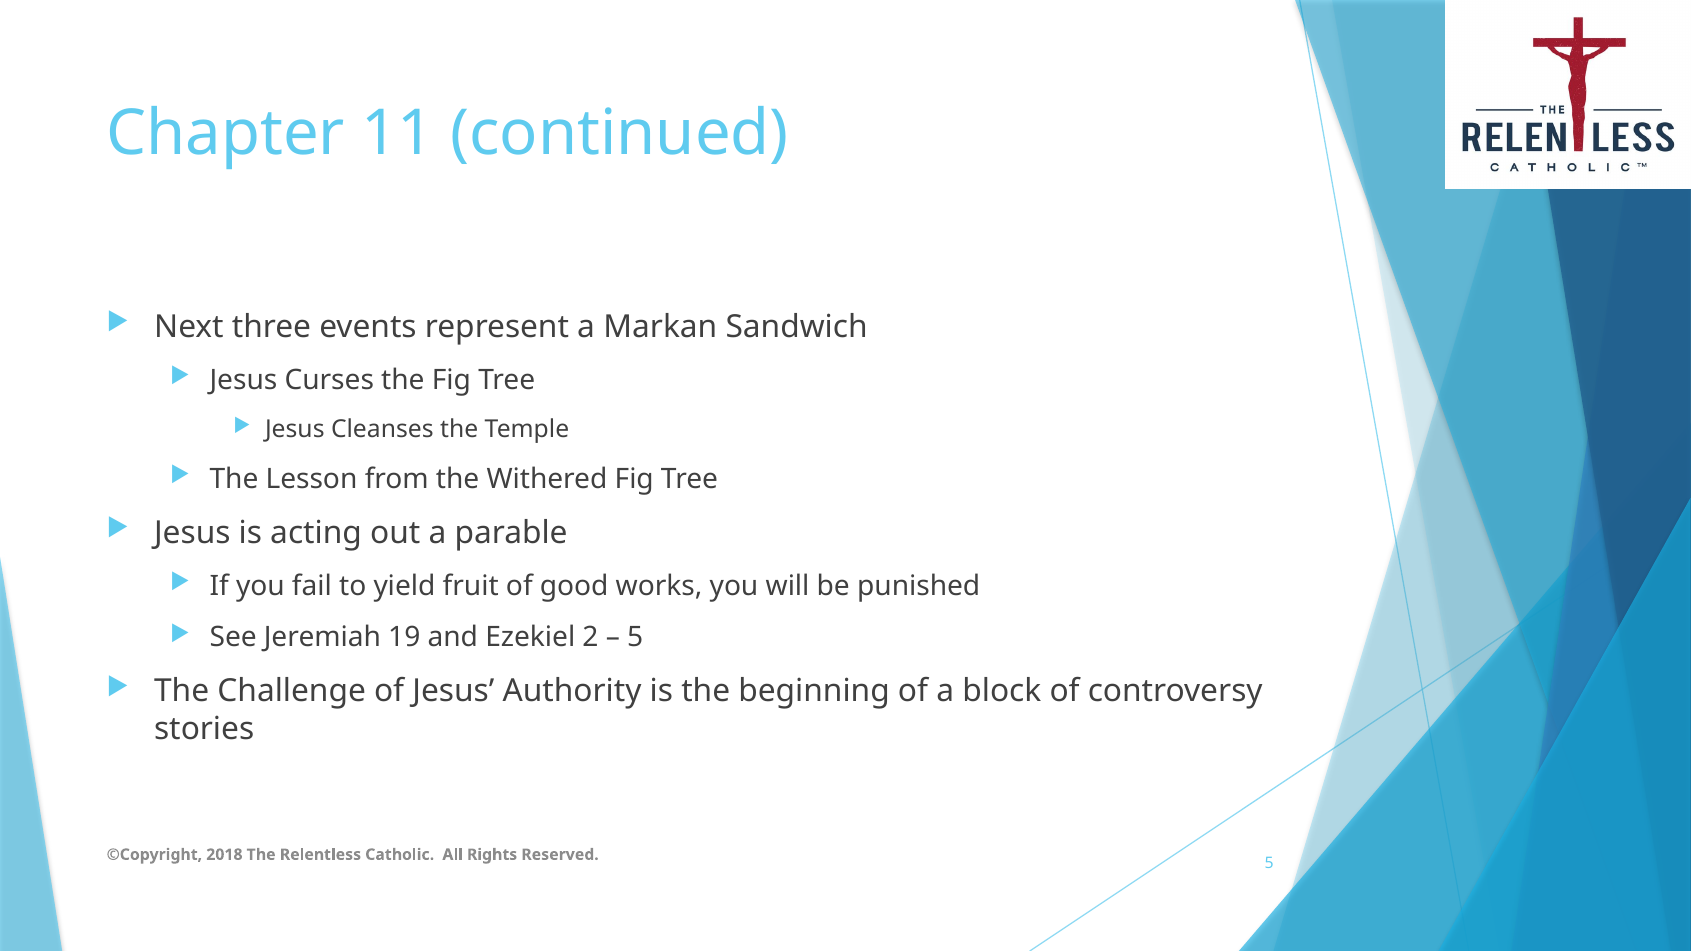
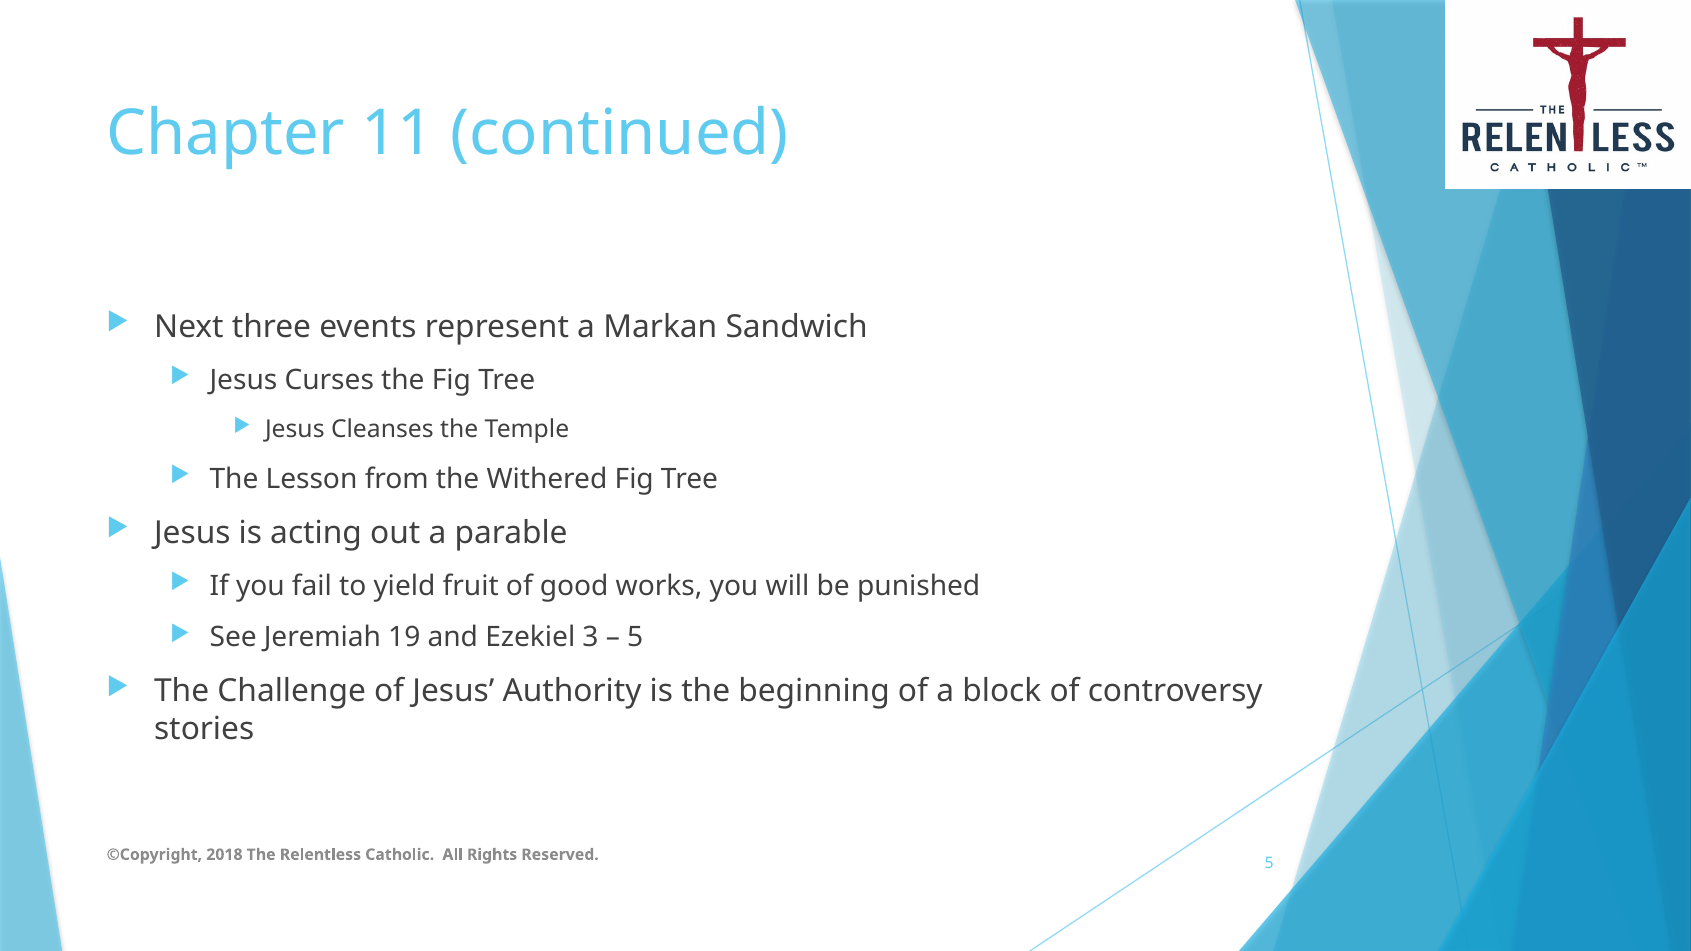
2: 2 -> 3
